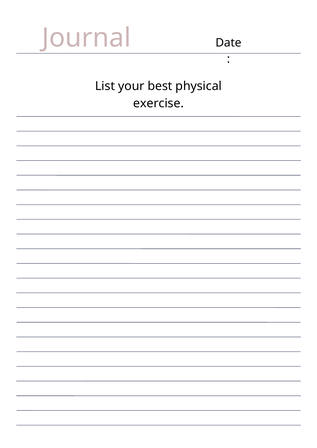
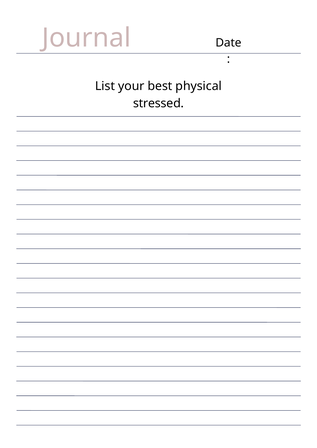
exercise: exercise -> stressed
